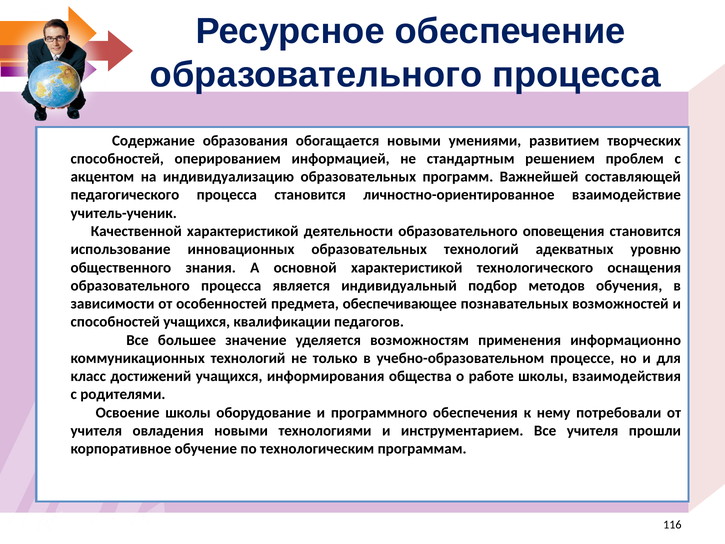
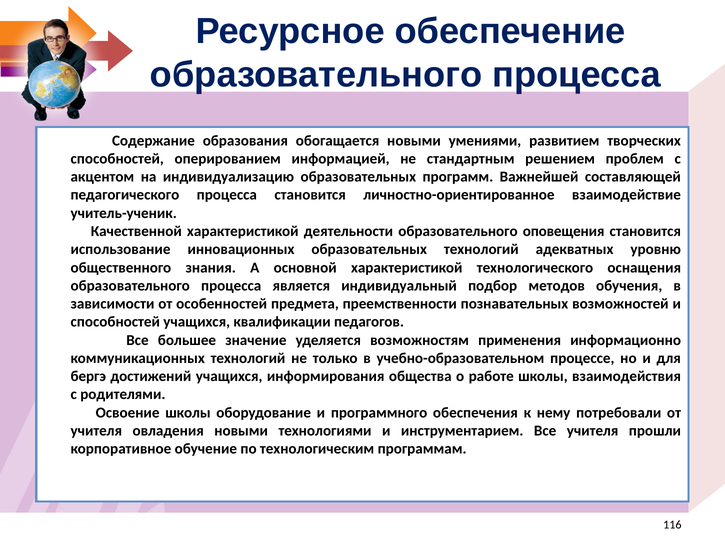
обеспечивающее: обеспечивающее -> преемственности
класс: класс -> бергэ
